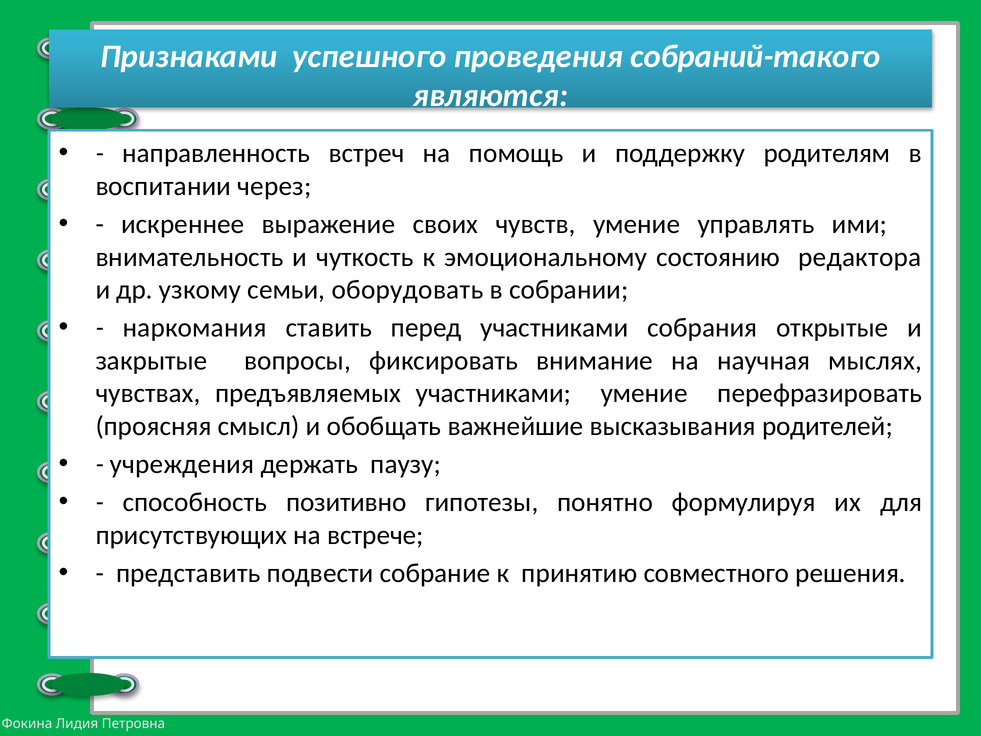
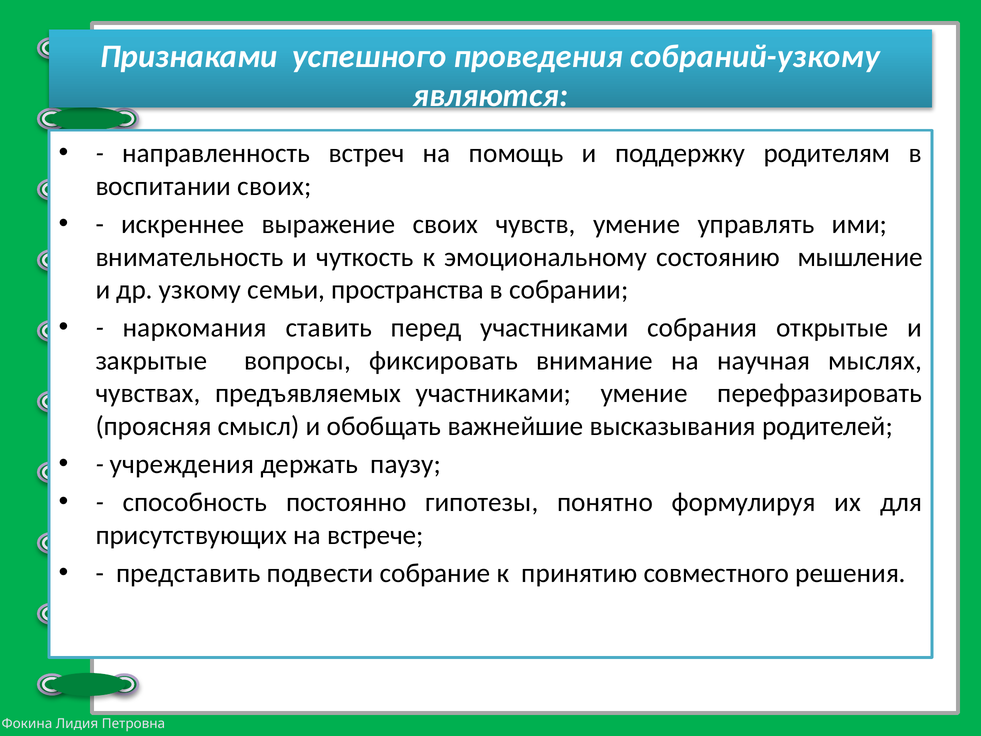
собраний-такого: собраний-такого -> собраний-узкому
воспитании через: через -> своих
редактора: редактора -> мышление
оборудовать: оборудовать -> пространства
позитивно: позитивно -> постоянно
